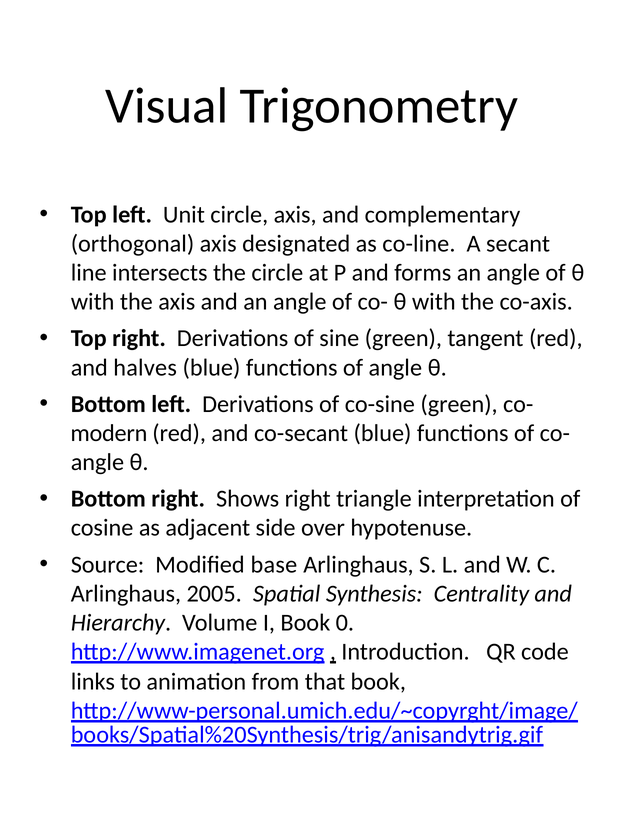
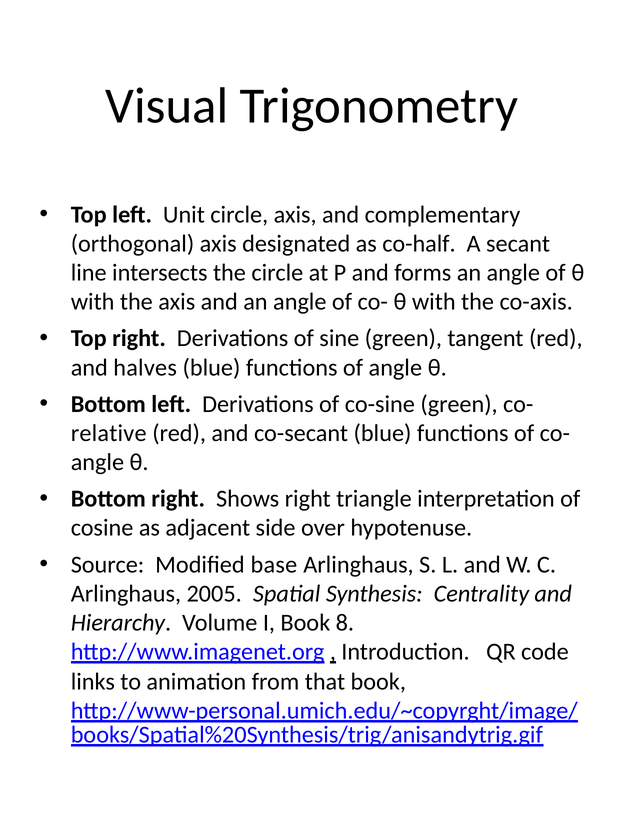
co-line: co-line -> co-half
modern: modern -> relative
0: 0 -> 8
